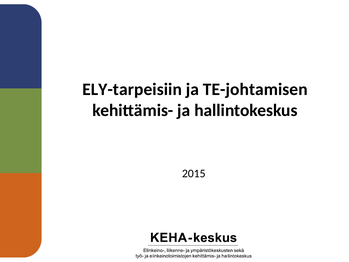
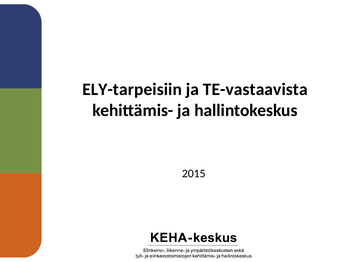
TE-johtamisen: TE-johtamisen -> TE-vastaavista
